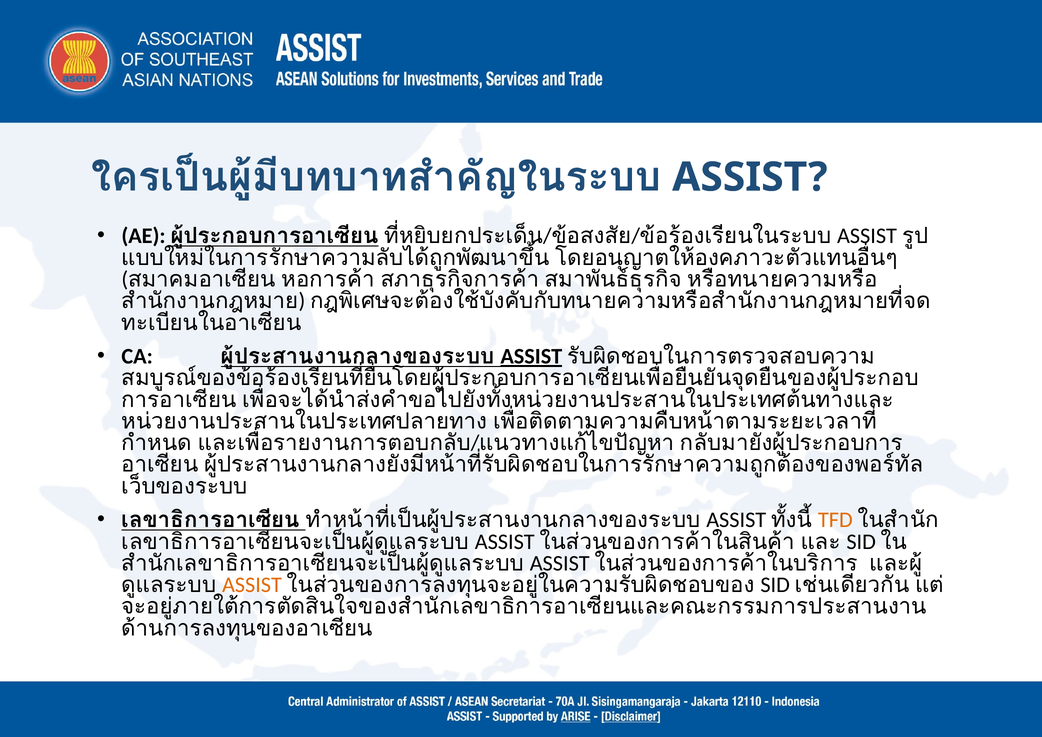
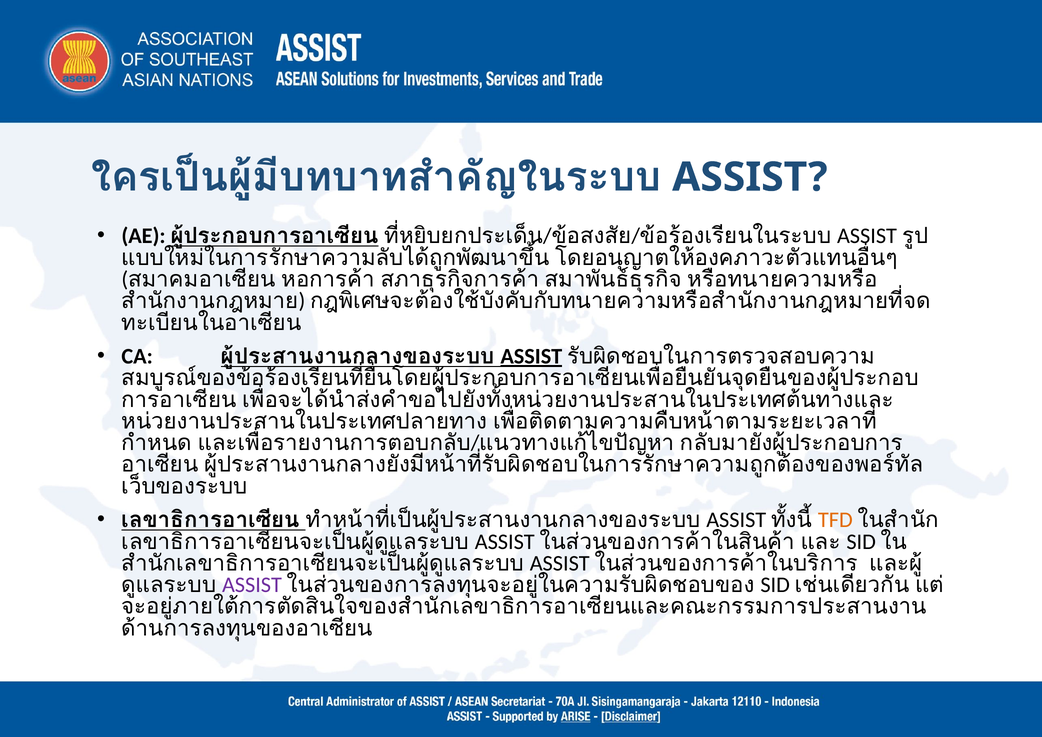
ASSIST at (252, 585) colour: orange -> purple
